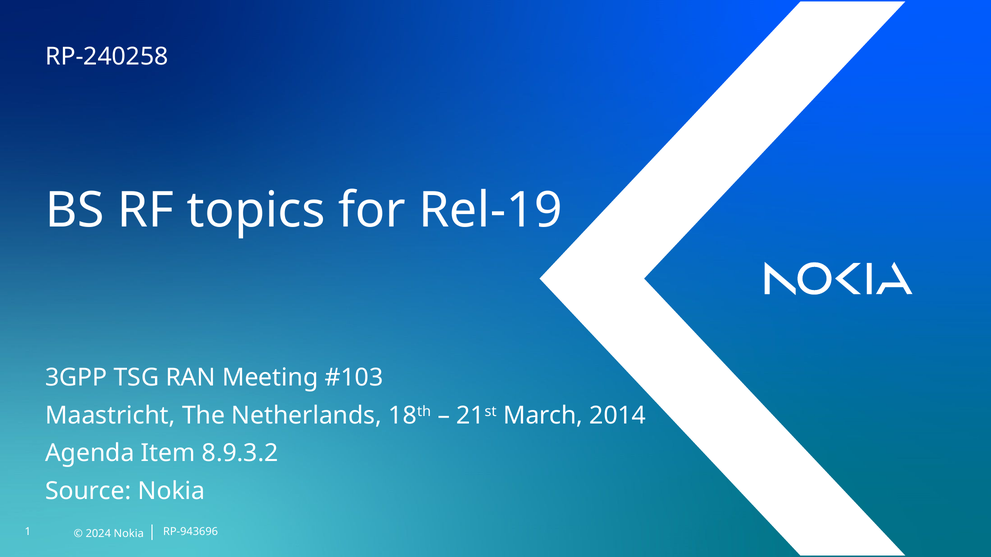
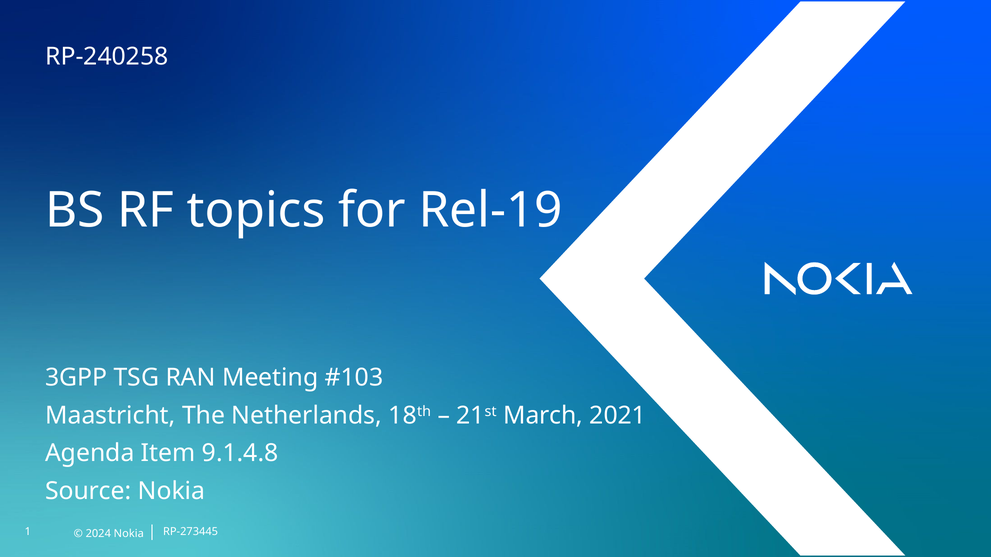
2014: 2014 -> 2021
8.9.3.2: 8.9.3.2 -> 9.1.4.8
RP-943696: RP-943696 -> RP-273445
